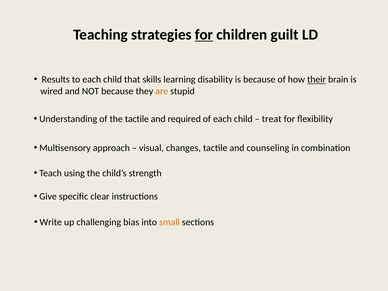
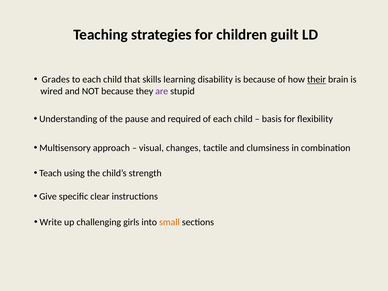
for at (204, 35) underline: present -> none
Results: Results -> Grades
are colour: orange -> purple
the tactile: tactile -> pause
treat: treat -> basis
counseling: counseling -> clumsiness
bias: bias -> girls
